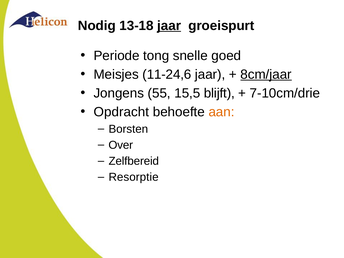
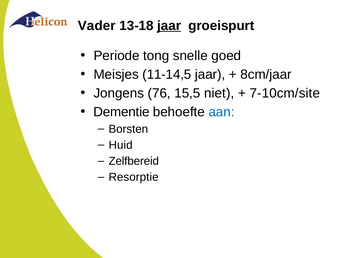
Nodig: Nodig -> Vader
11-24,6: 11-24,6 -> 11-14,5
8cm/jaar underline: present -> none
55: 55 -> 76
blijft: blijft -> niet
7-10cm/drie: 7-10cm/drie -> 7-10cm/site
Opdracht: Opdracht -> Dementie
aan colour: orange -> blue
Over: Over -> Huid
